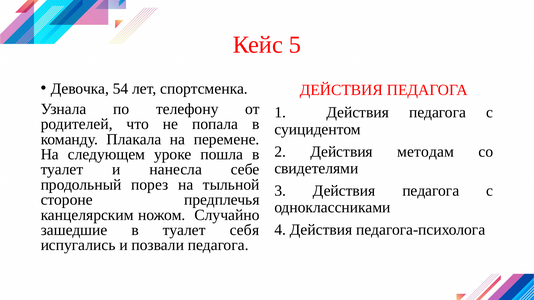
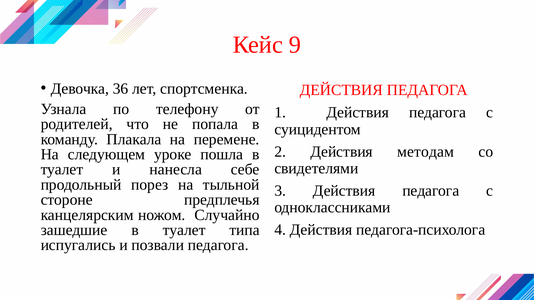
5: 5 -> 9
54: 54 -> 36
себя: себя -> типа
